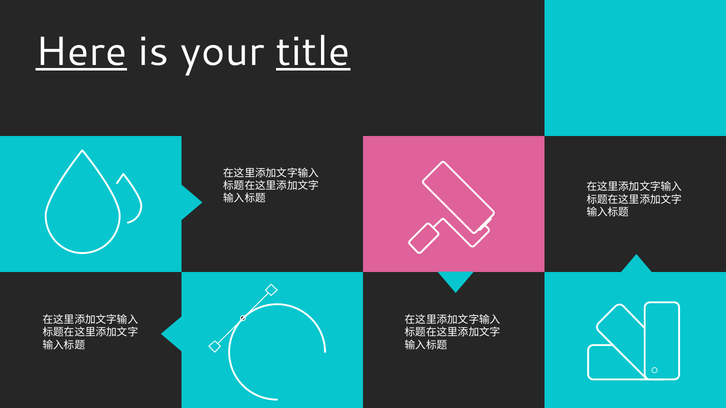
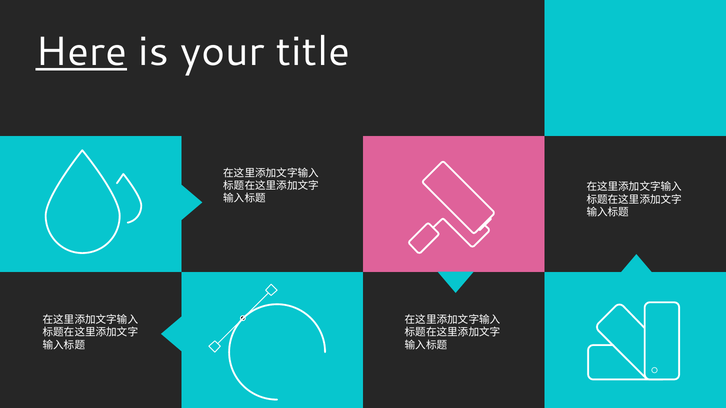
title underline: present -> none
